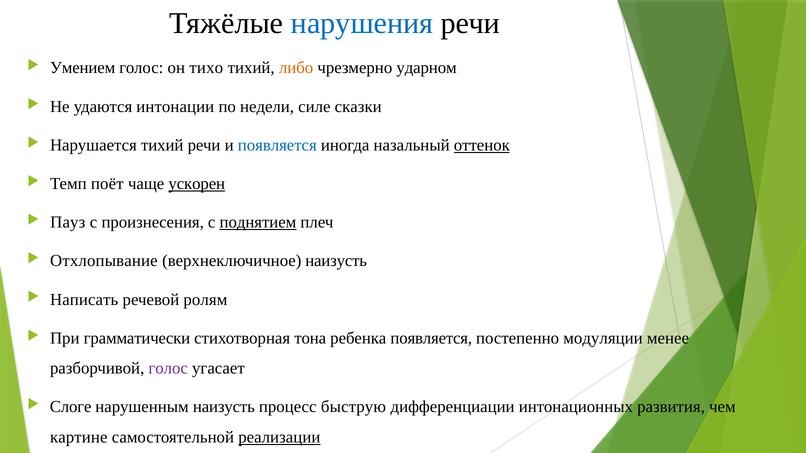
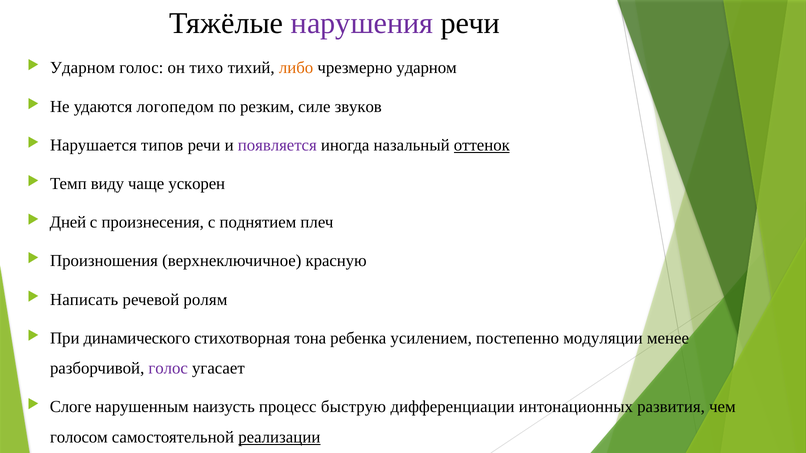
нарушения colour: blue -> purple
Умением at (83, 68): Умением -> Ударном
интонации: интонации -> логопедом
недели: недели -> резким
сказки: сказки -> звуков
Нарушается тихий: тихий -> типов
появляется at (277, 145) colour: blue -> purple
поёт: поёт -> виду
ускорен underline: present -> none
Пауз: Пауз -> Дней
поднятием underline: present -> none
Отхлопывание: Отхлопывание -> Произношения
верхнеключичное наизусть: наизусть -> красную
грамматически: грамматически -> динамического
ребенка появляется: появляется -> усилением
картине: картине -> голосом
